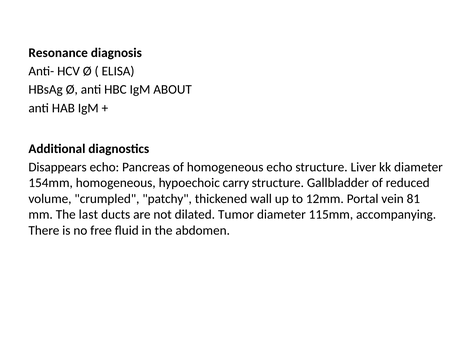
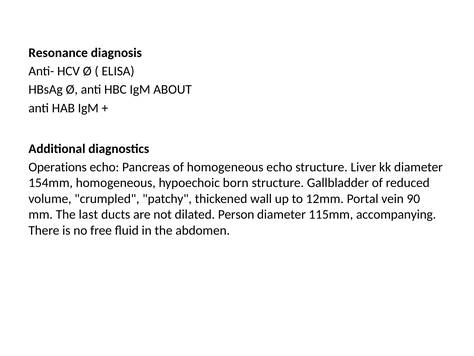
Disappears: Disappears -> Operations
carry: carry -> born
81: 81 -> 90
Tumor: Tumor -> Person
